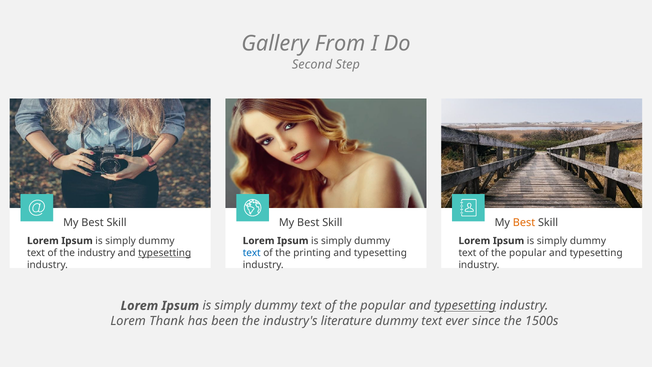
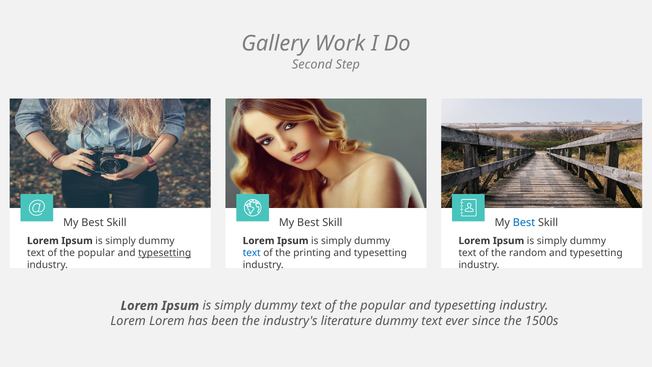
From: From -> Work
Best at (524, 222) colour: orange -> blue
industry at (96, 253): industry -> popular
popular at (528, 253): popular -> random
typesetting at (465, 306) underline: present -> none
Lorem Thank: Thank -> Lorem
